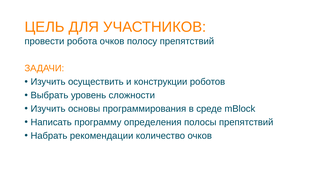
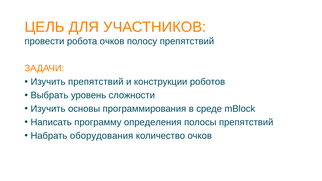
Изучить осуществить: осуществить -> препятствий
рекомендации: рекомендации -> оборудования
